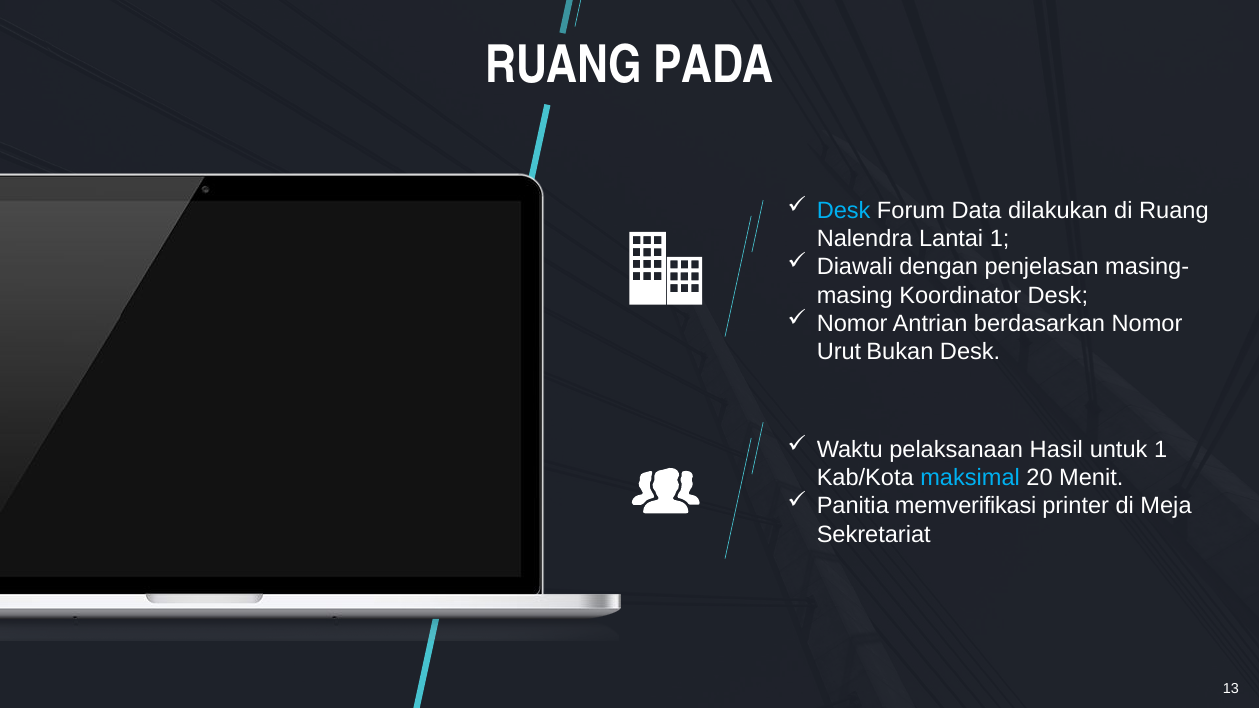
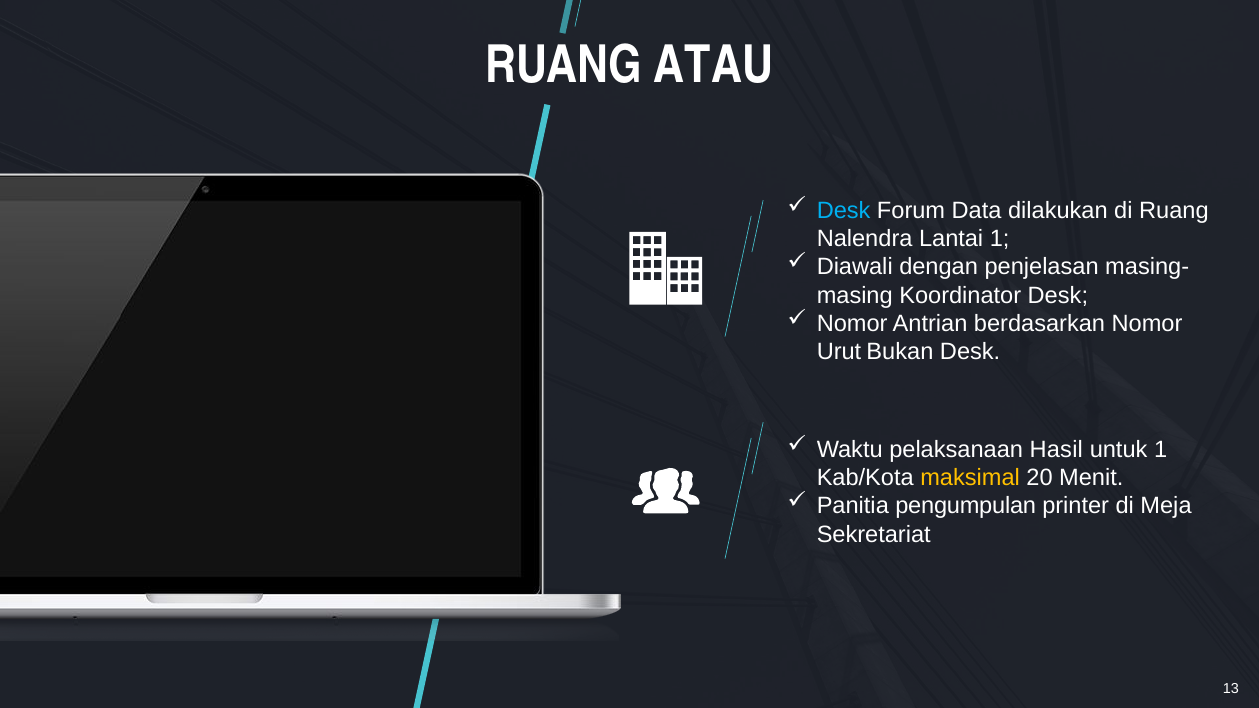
PADA: PADA -> ATAU
maksimal colour: light blue -> yellow
memverifikasi: memverifikasi -> pengumpulan
